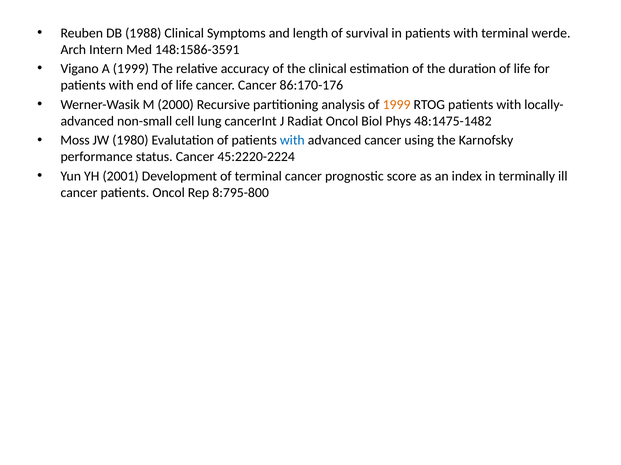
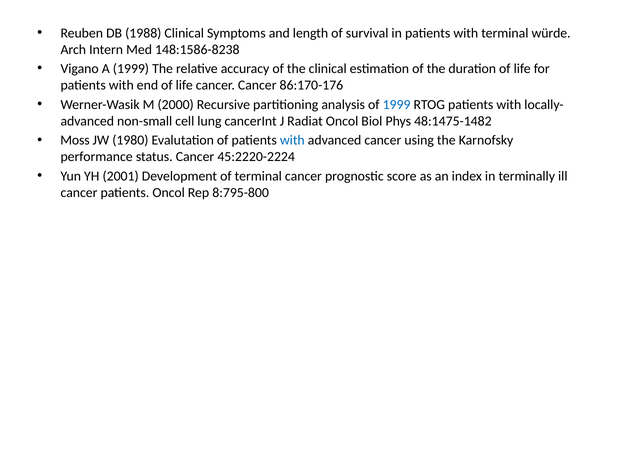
werde: werde -> würde
148:1586-3591: 148:1586-3591 -> 148:1586-8238
1999 at (397, 105) colour: orange -> blue
